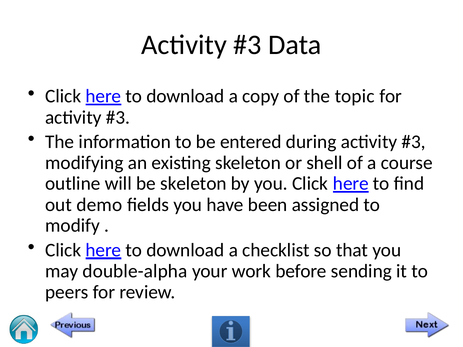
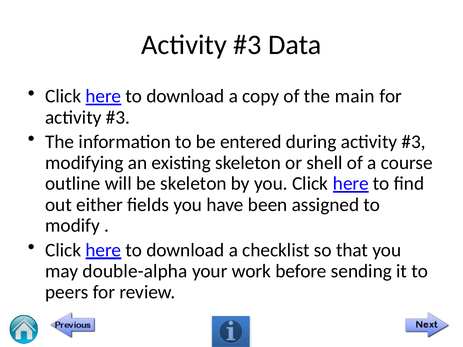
topic: topic -> main
demo: demo -> either
